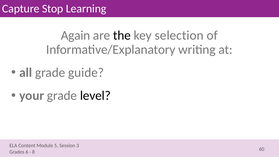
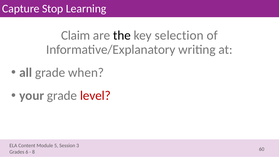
Again: Again -> Claim
guide: guide -> when
level colour: black -> red
